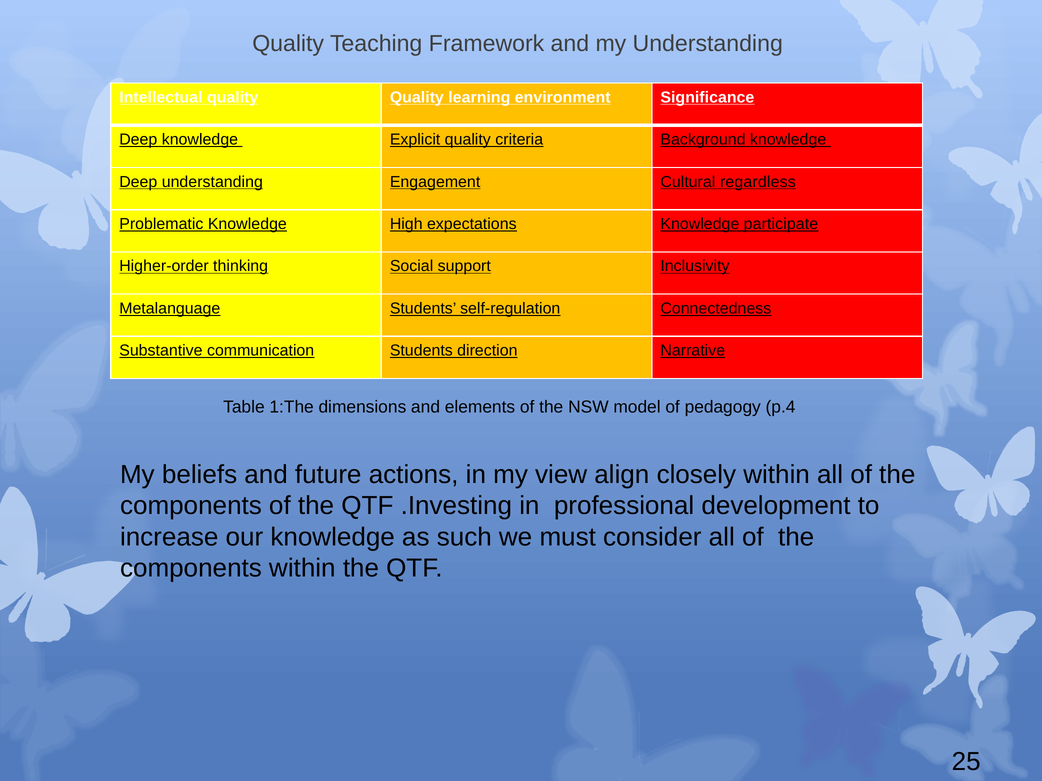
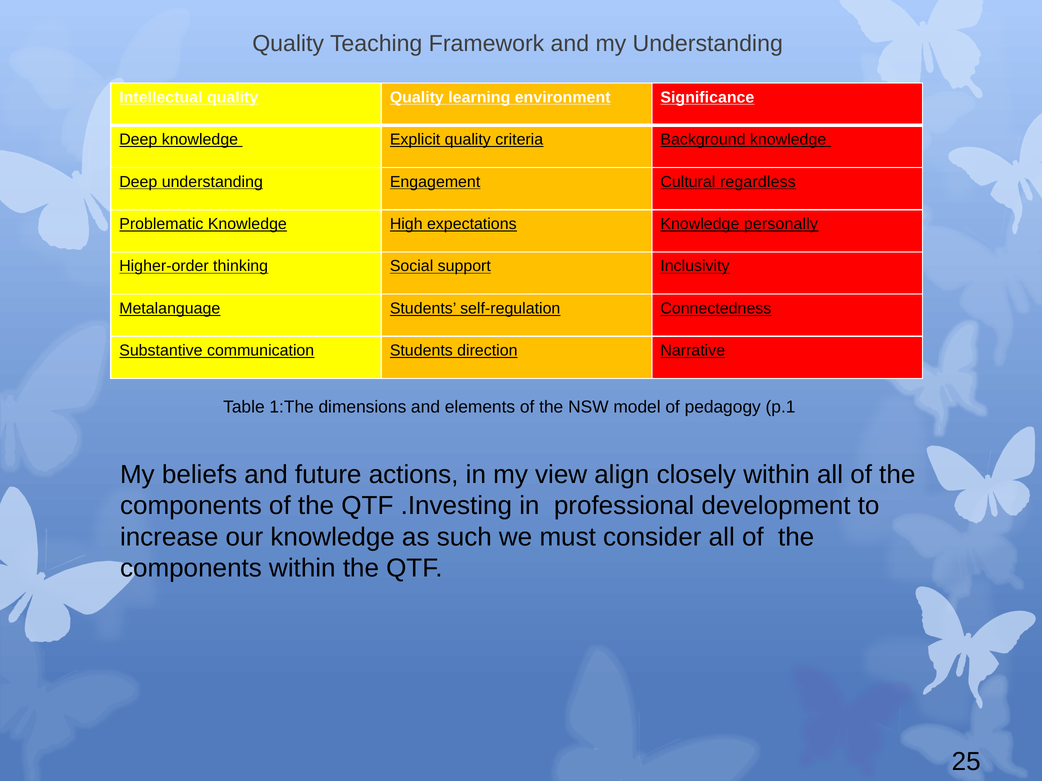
participate: participate -> personally
p.4: p.4 -> p.1
